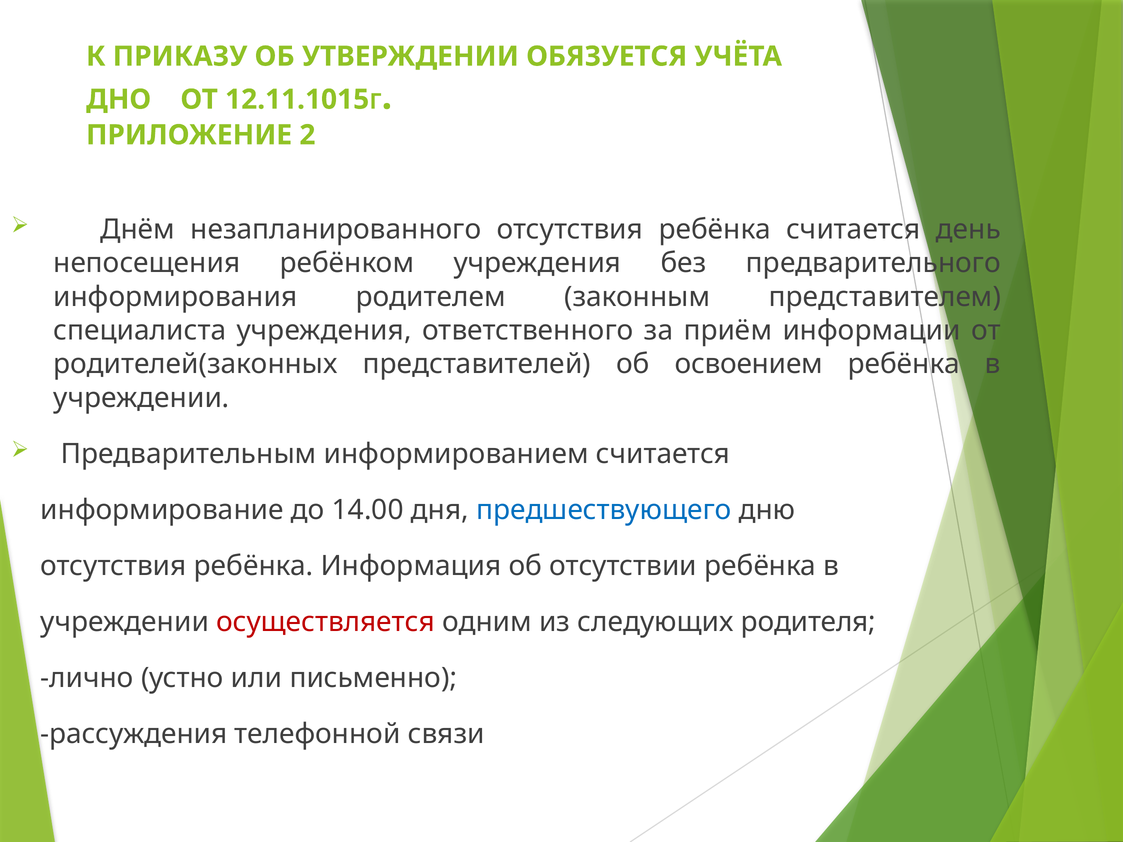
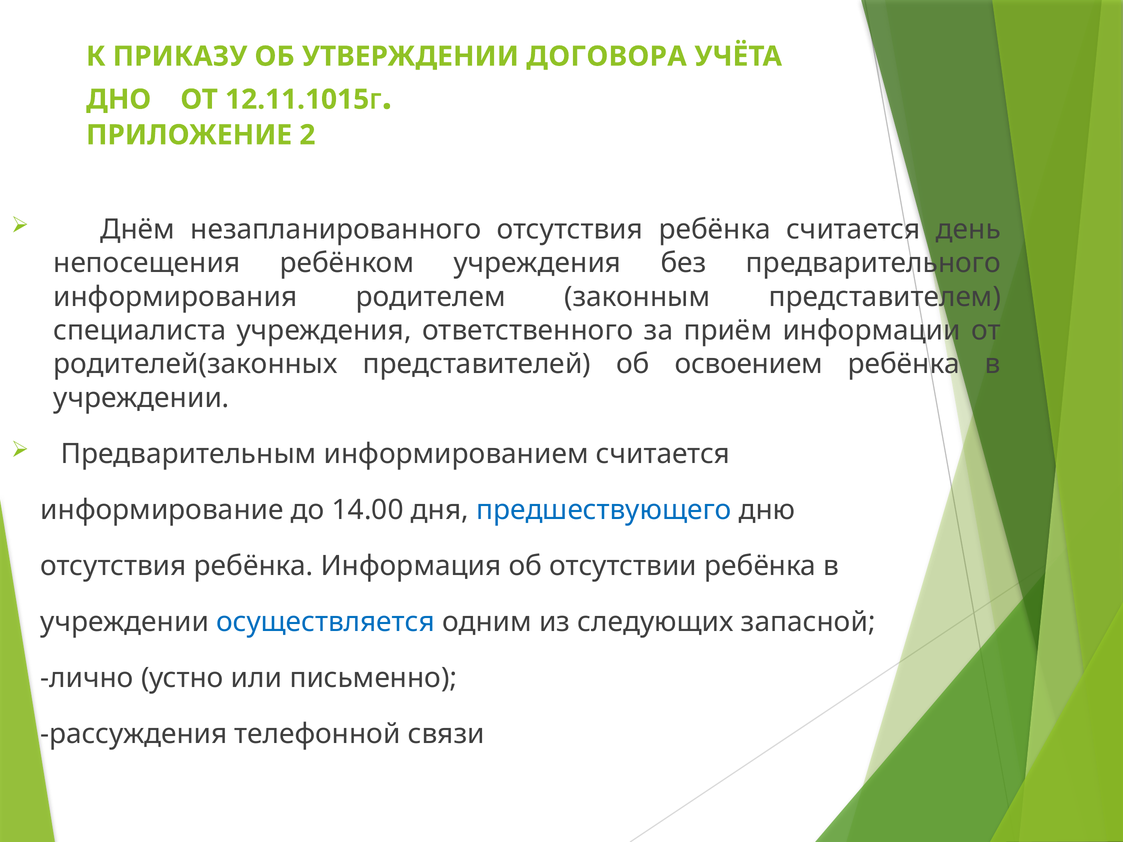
ОБЯЗУЕТСЯ: ОБЯЗУЕТСЯ -> ДОГОВОРА
осуществляется colour: red -> blue
родителя: родителя -> запасной
